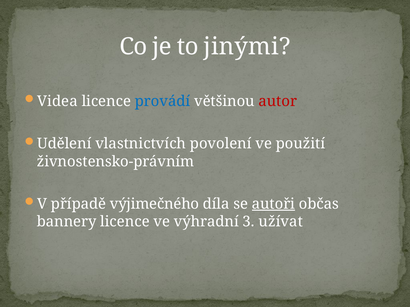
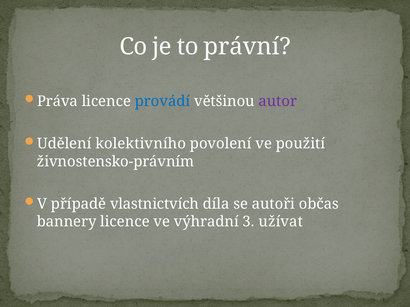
jinými: jinými -> právní
Videa: Videa -> Práva
autor colour: red -> purple
vlastnictvích: vlastnictvích -> kolektivního
výjimečného: výjimečného -> vlastnictvích
autoři underline: present -> none
